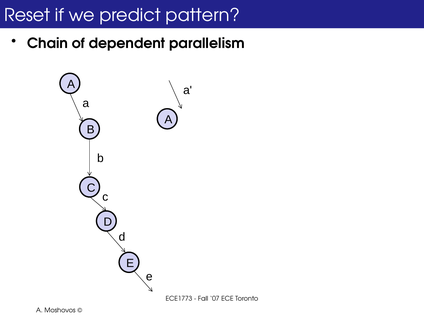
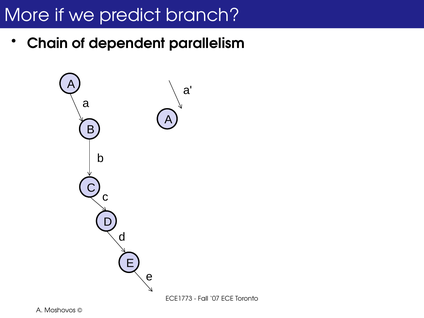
Reset: Reset -> More
pattern: pattern -> branch
